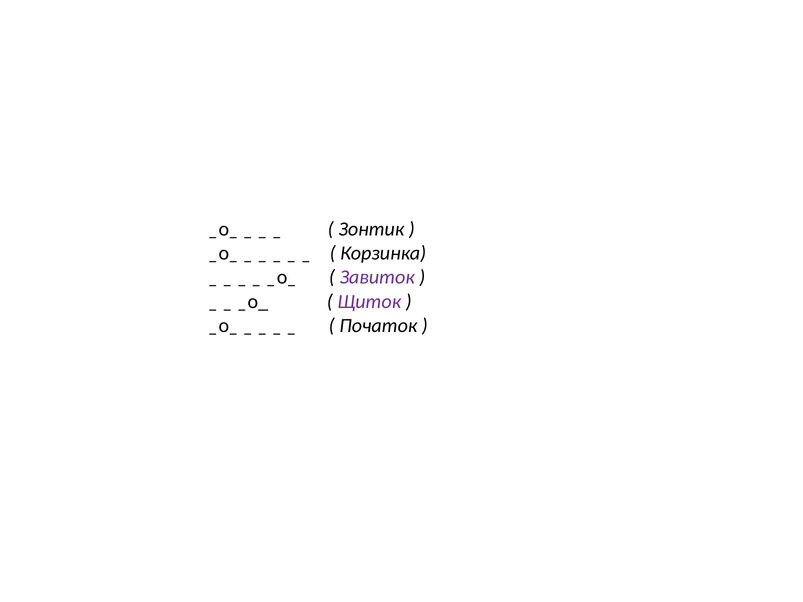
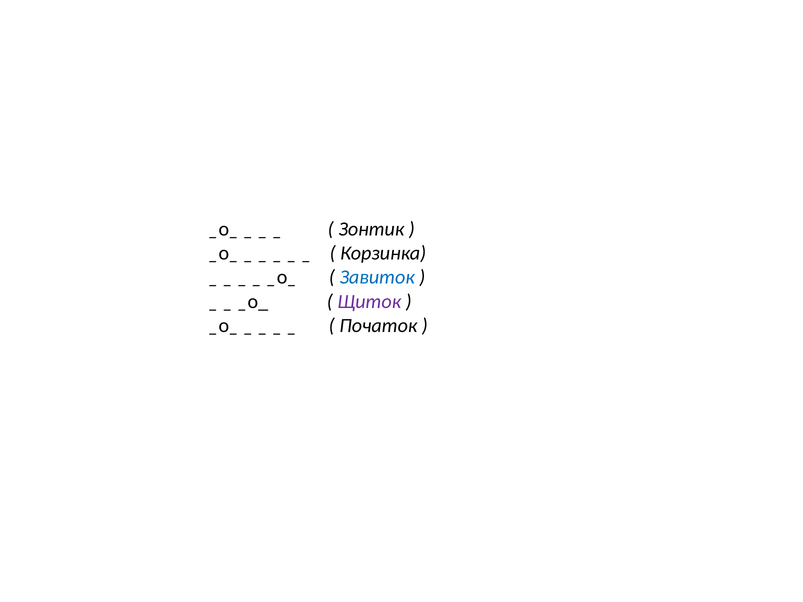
Завиток colour: purple -> blue
